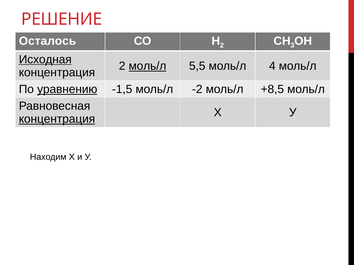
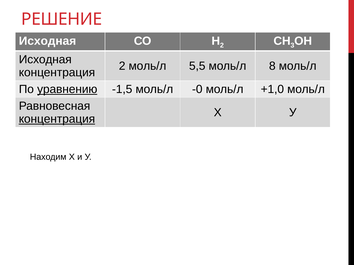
Осталось at (48, 41): Осталось -> Исходная
Исходная at (45, 60) underline: present -> none
моль/л at (147, 66) underline: present -> none
4: 4 -> 8
-2: -2 -> -0
+8,5: +8,5 -> +1,0
